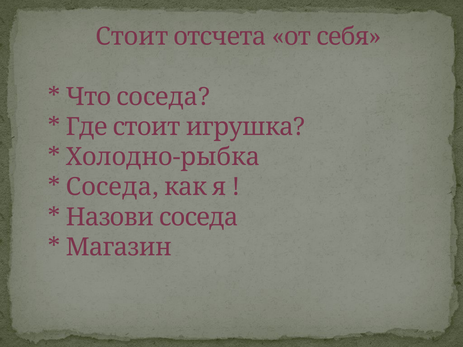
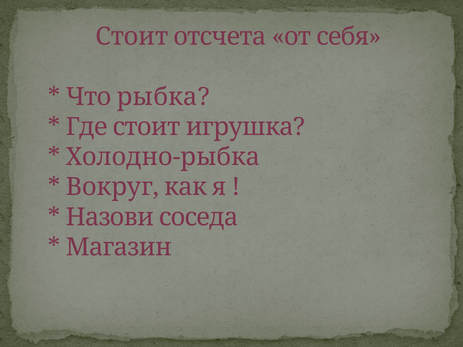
Что соседа: соседа -> рыбка
Соседа at (112, 187): Соседа -> Вокруг
